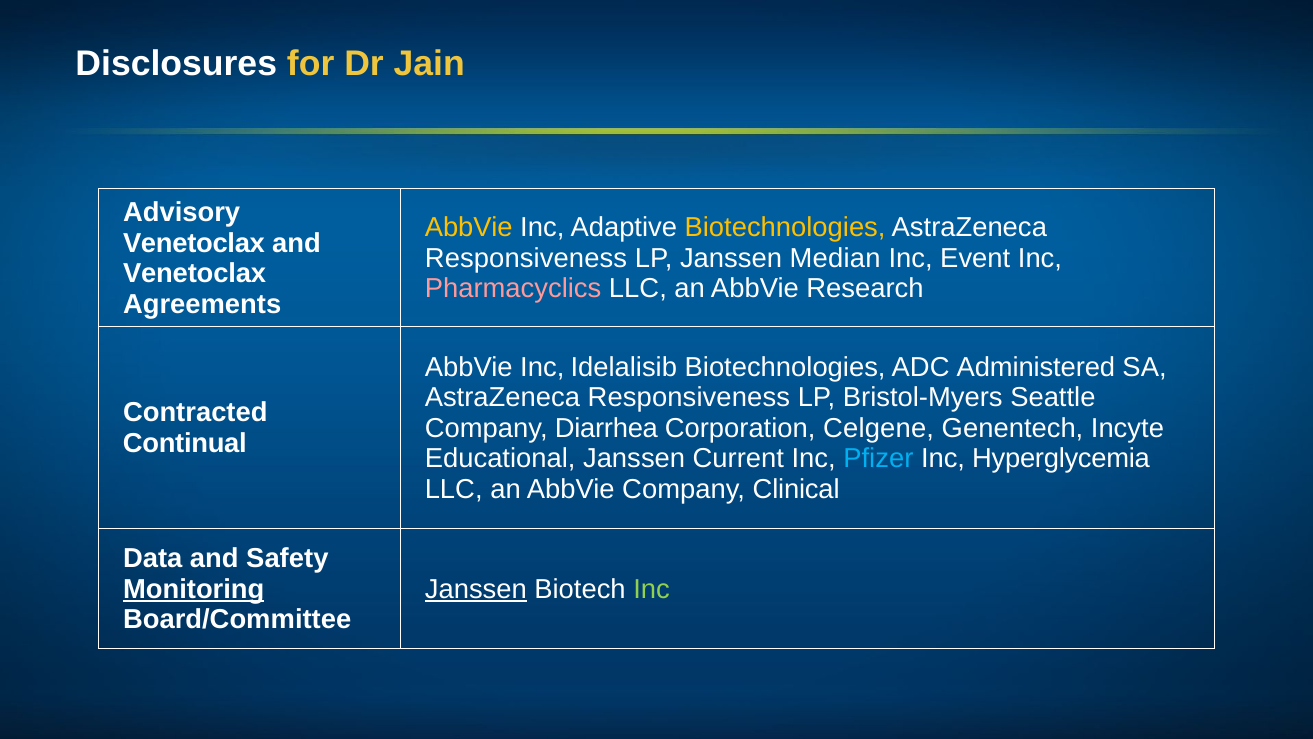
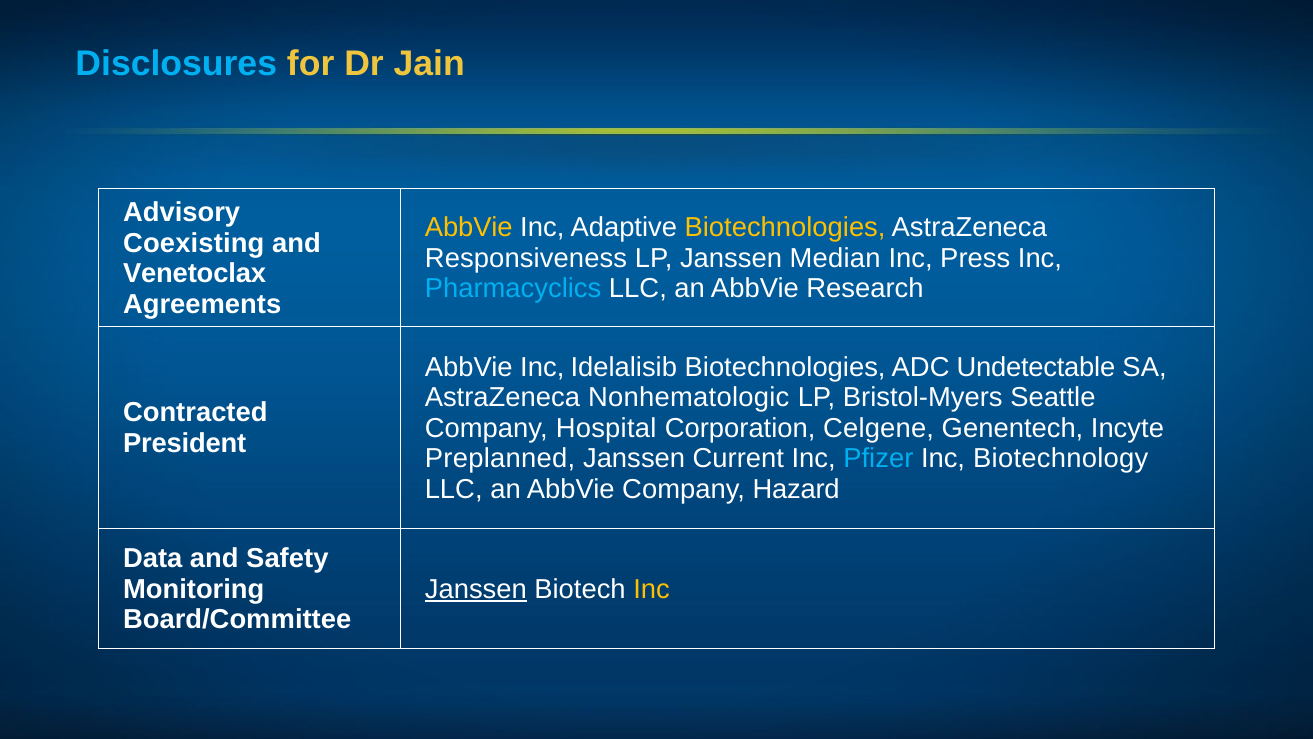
Disclosures colour: white -> light blue
Venetoclax at (194, 243): Venetoclax -> Coexisting
Event: Event -> Press
Pharmacyclics colour: pink -> light blue
Administered: Administered -> Undetectable
Responsiveness at (689, 397): Responsiveness -> Nonhematologic
Diarrhea: Diarrhea -> Hospital
Continual: Continual -> President
Educational: Educational -> Preplanned
Hyperglycemia: Hyperglycemia -> Biotechnology
Clinical: Clinical -> Hazard
Monitoring underline: present -> none
Inc at (652, 589) colour: light green -> yellow
